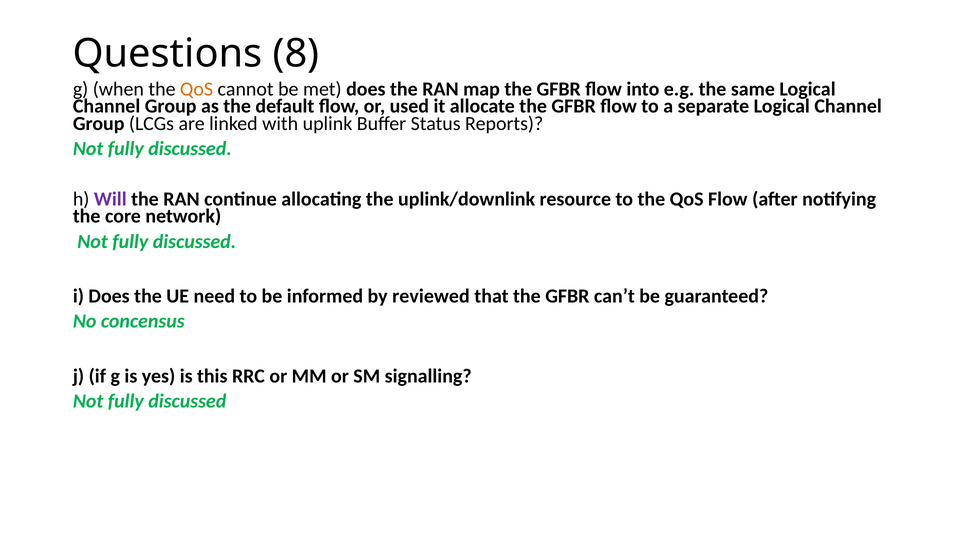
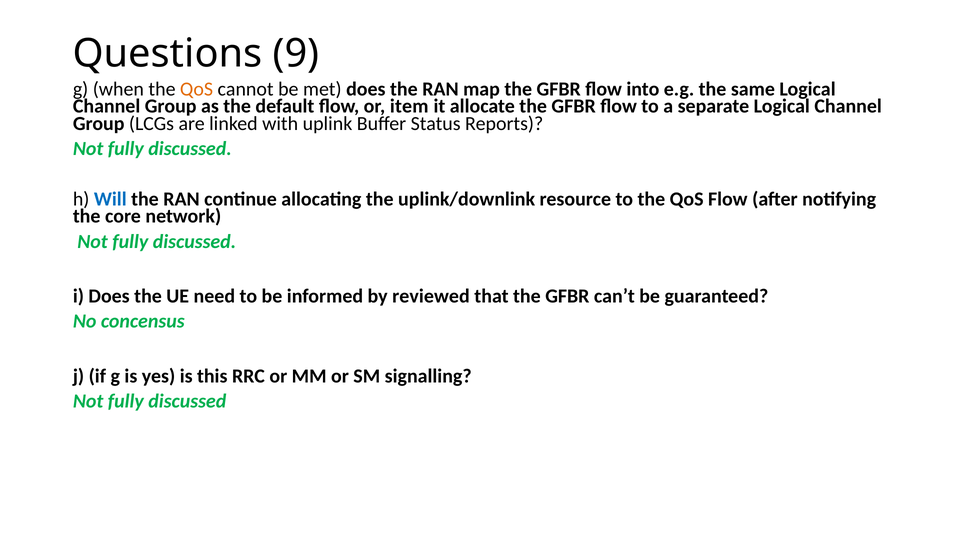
8: 8 -> 9
used: used -> item
Will colour: purple -> blue
